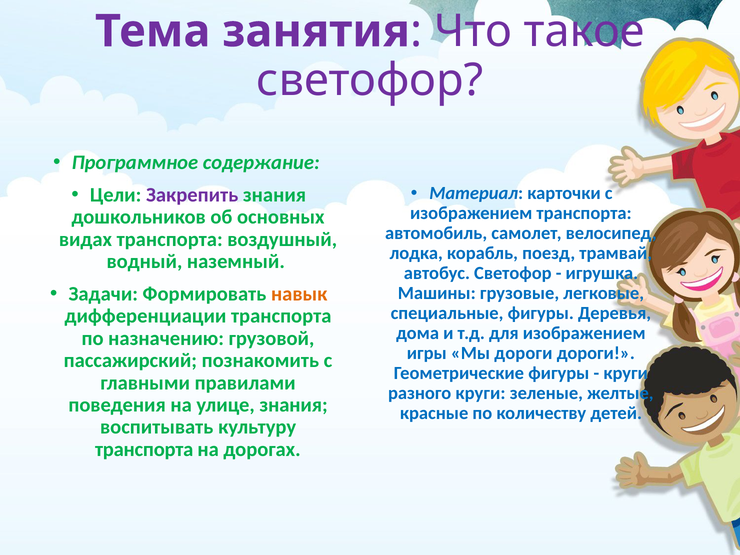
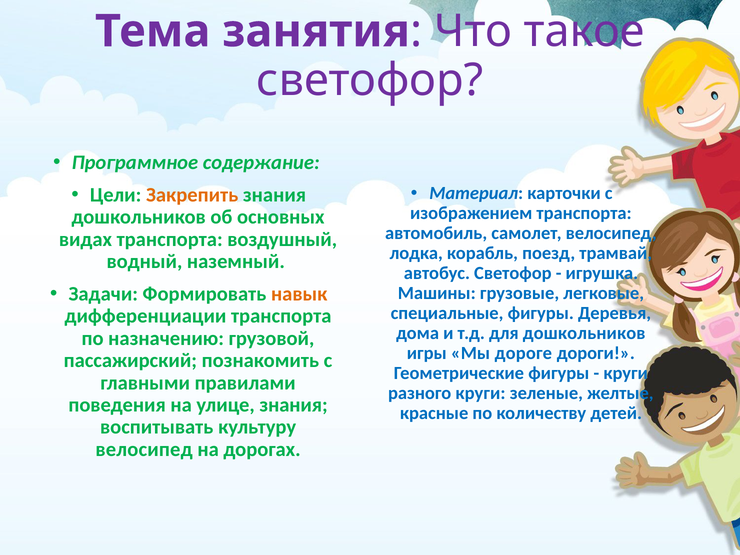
Закрепить colour: purple -> orange
для изображением: изображением -> дошкольников
Мы дороги: дороги -> дороге
транспорта at (144, 449): транспорта -> велосипед
